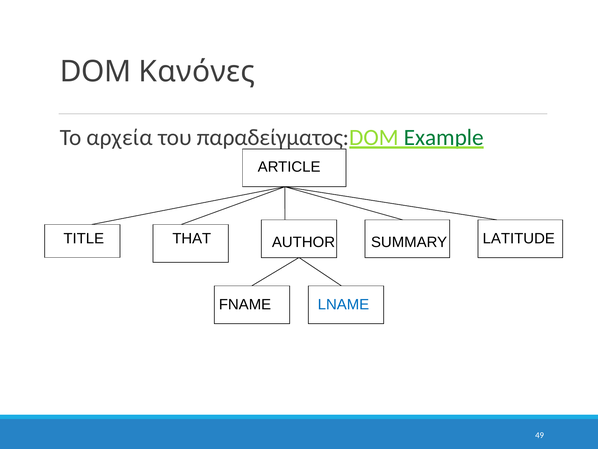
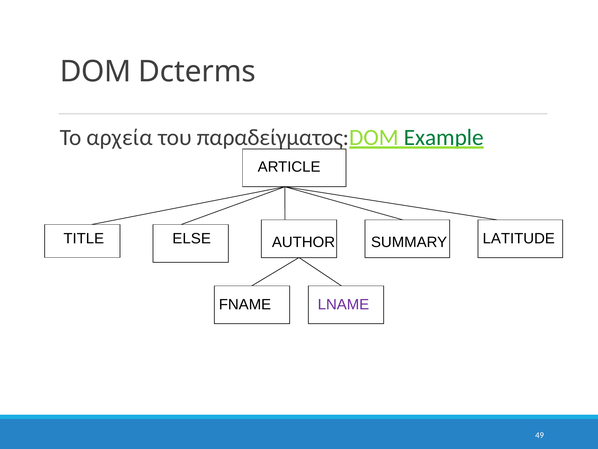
Κανόνες: Κανόνες -> Dcterms
THAT: THAT -> ELSE
LNAME colour: blue -> purple
